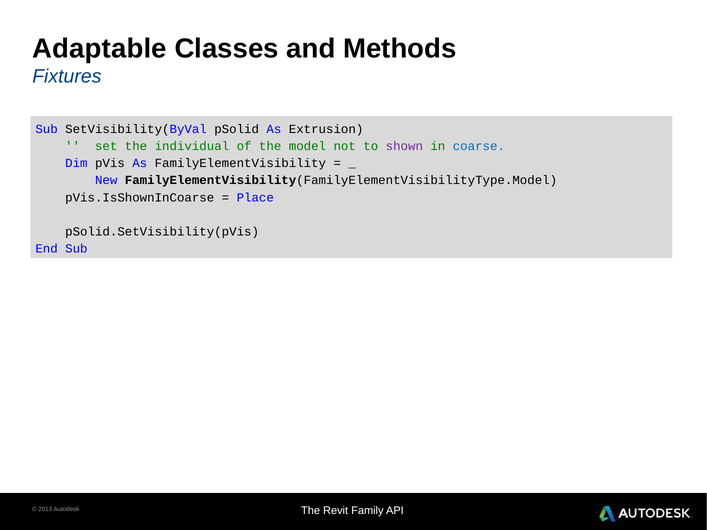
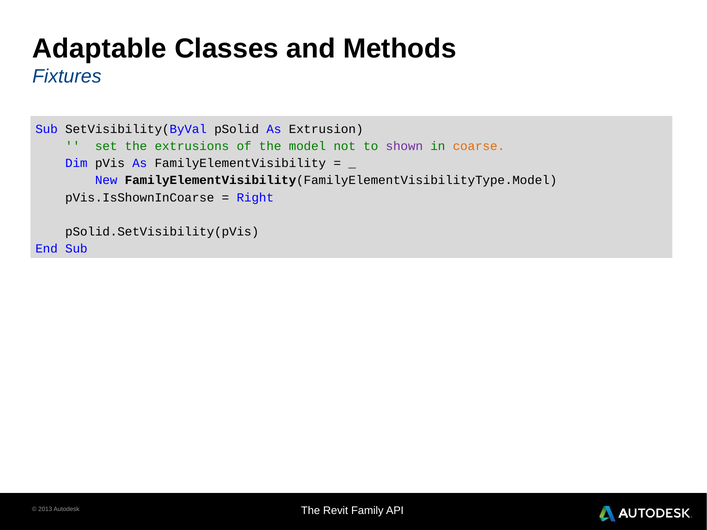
individual: individual -> extrusions
coarse colour: blue -> orange
Place: Place -> Right
